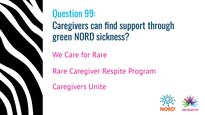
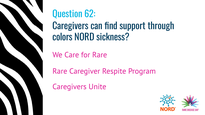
99: 99 -> 62
green: green -> colors
